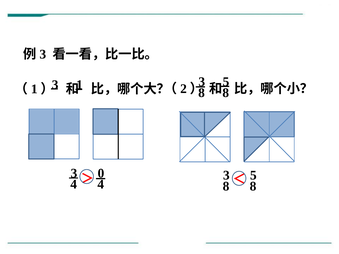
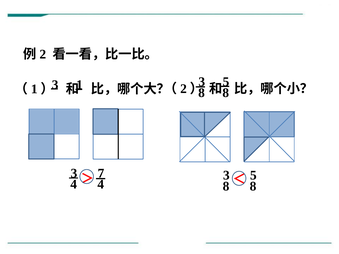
3 at (43, 54): 3 -> 2
0: 0 -> 7
